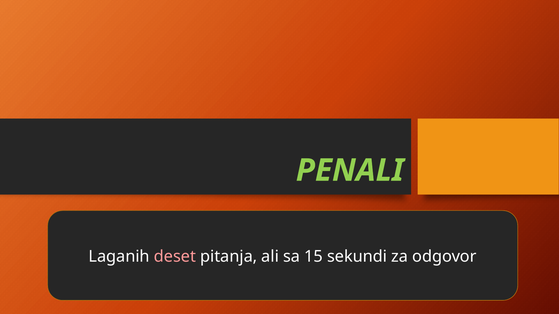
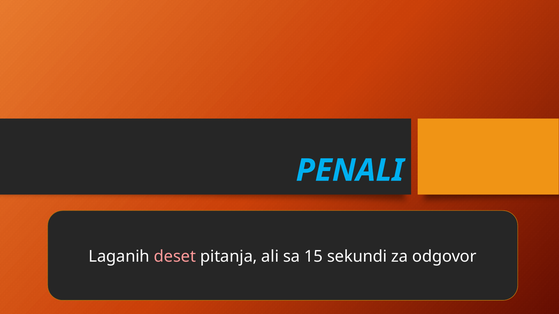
PENALI colour: light green -> light blue
